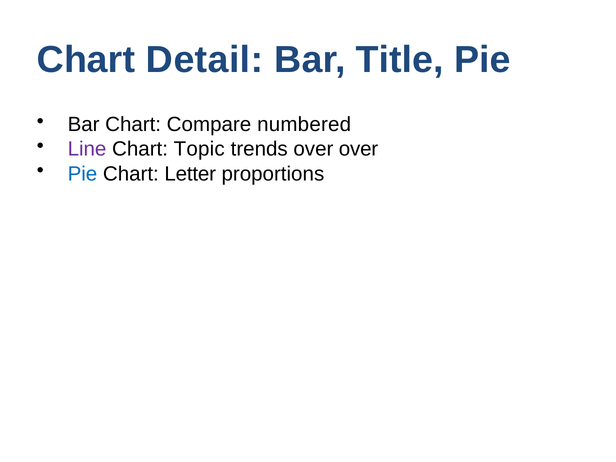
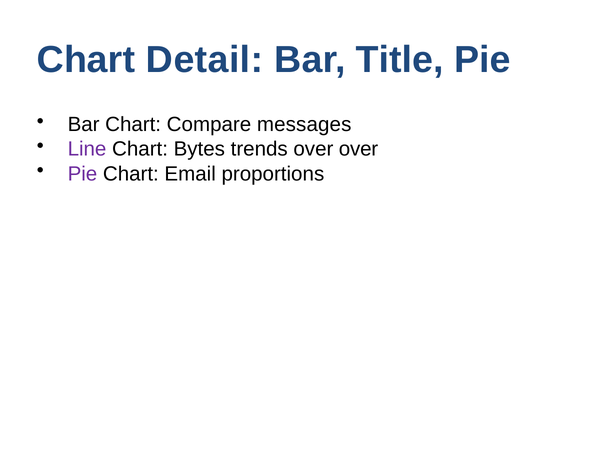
numbered: numbered -> messages
Topic: Topic -> Bytes
Pie at (82, 174) colour: blue -> purple
Letter: Letter -> Email
